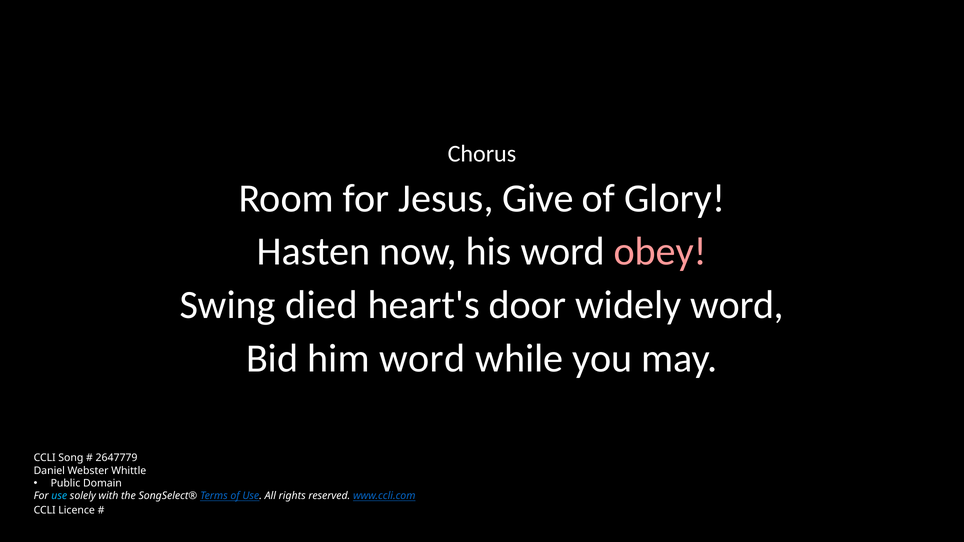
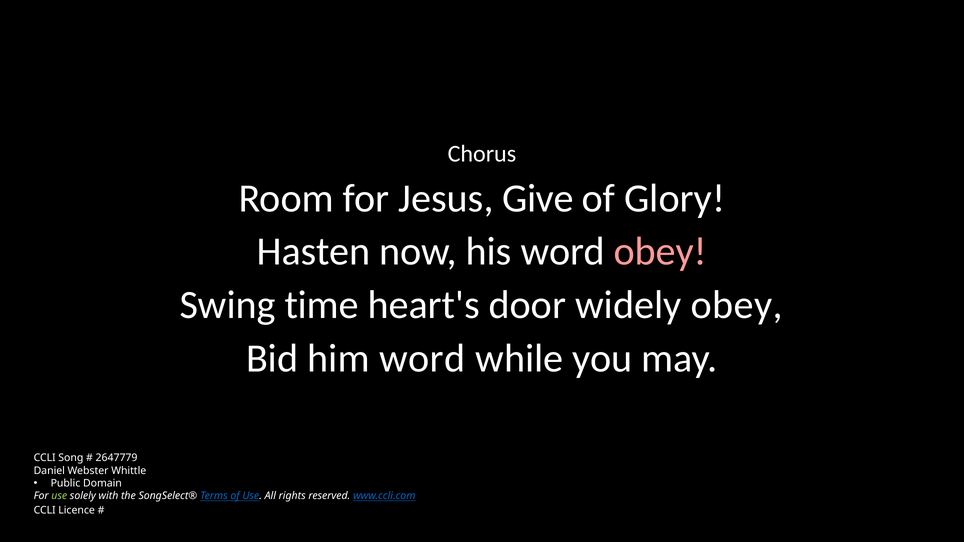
died: died -> time
widely word: word -> obey
use at (59, 496) colour: light blue -> light green
